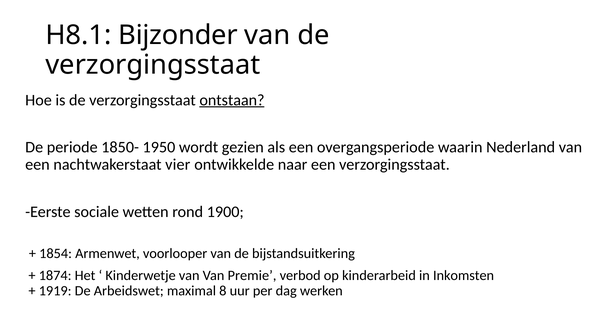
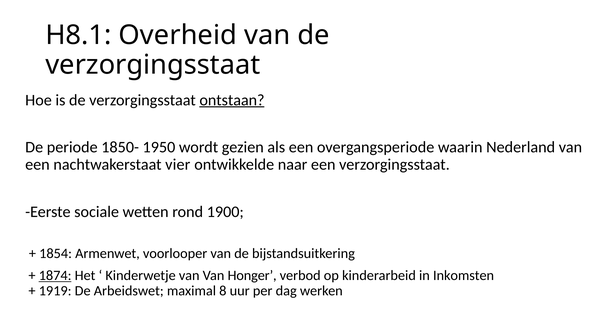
Bijzonder: Bijzonder -> Overheid
1874 underline: none -> present
Premie: Premie -> Honger
